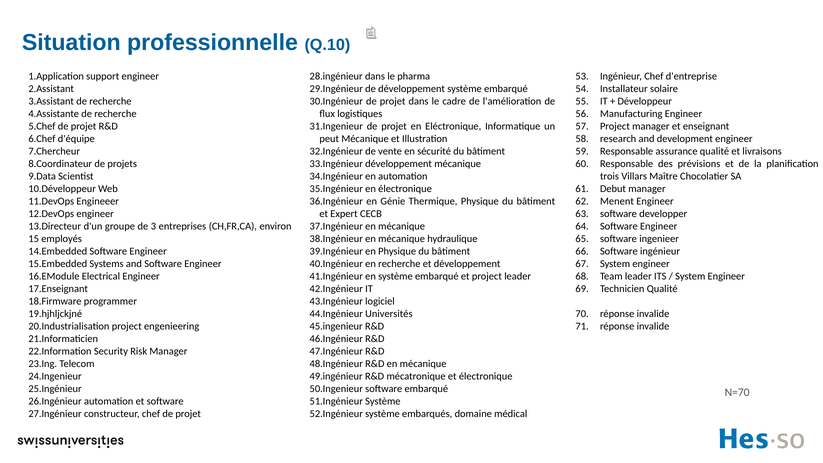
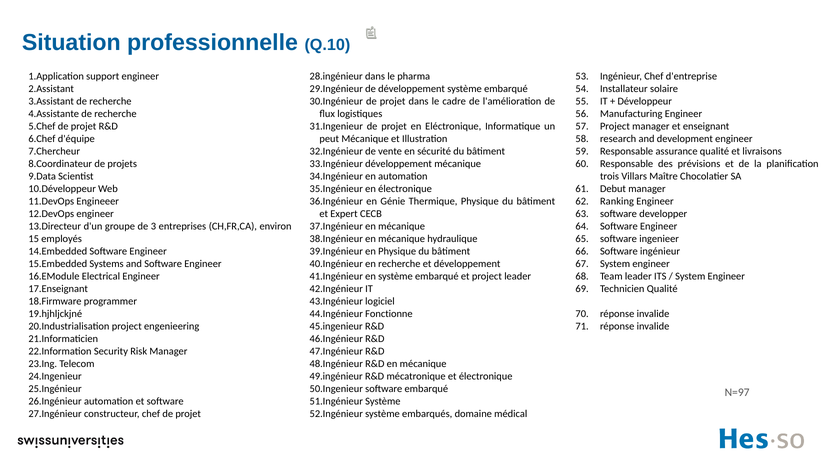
Menent: Menent -> Ranking
Universités: Universités -> Fonctionne
N=70: N=70 -> N=97
